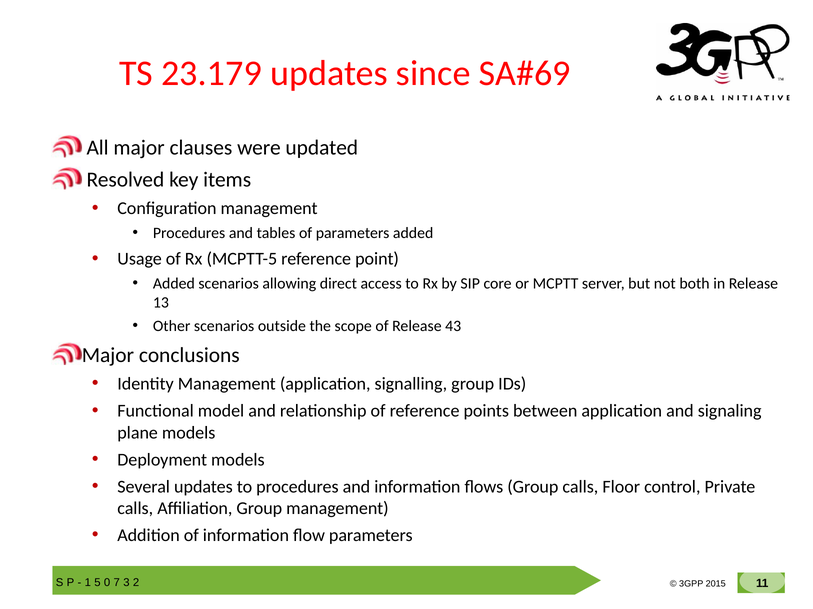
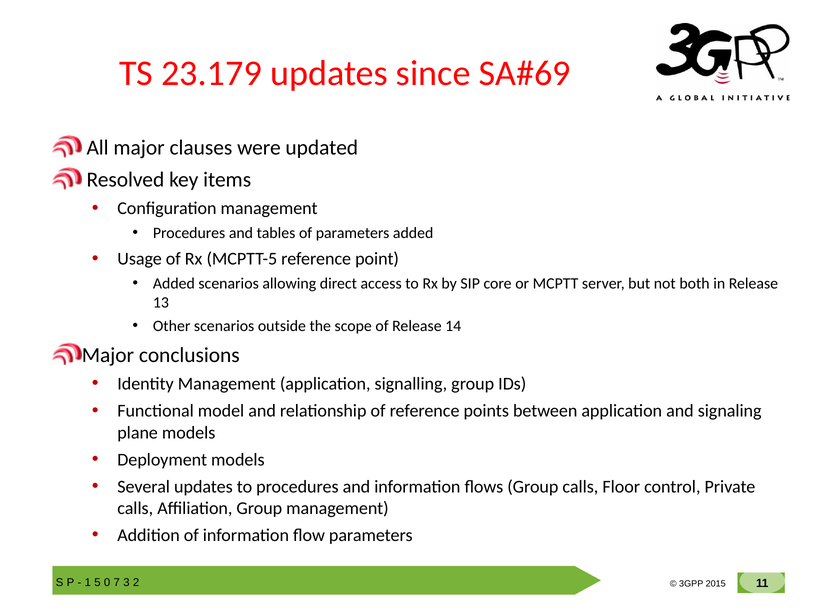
43: 43 -> 14
